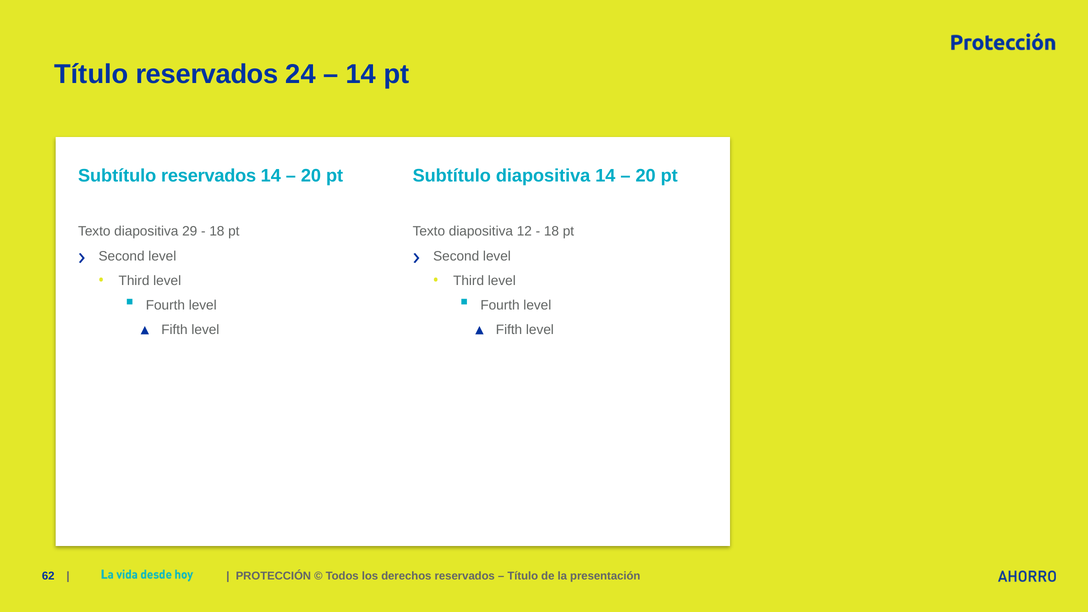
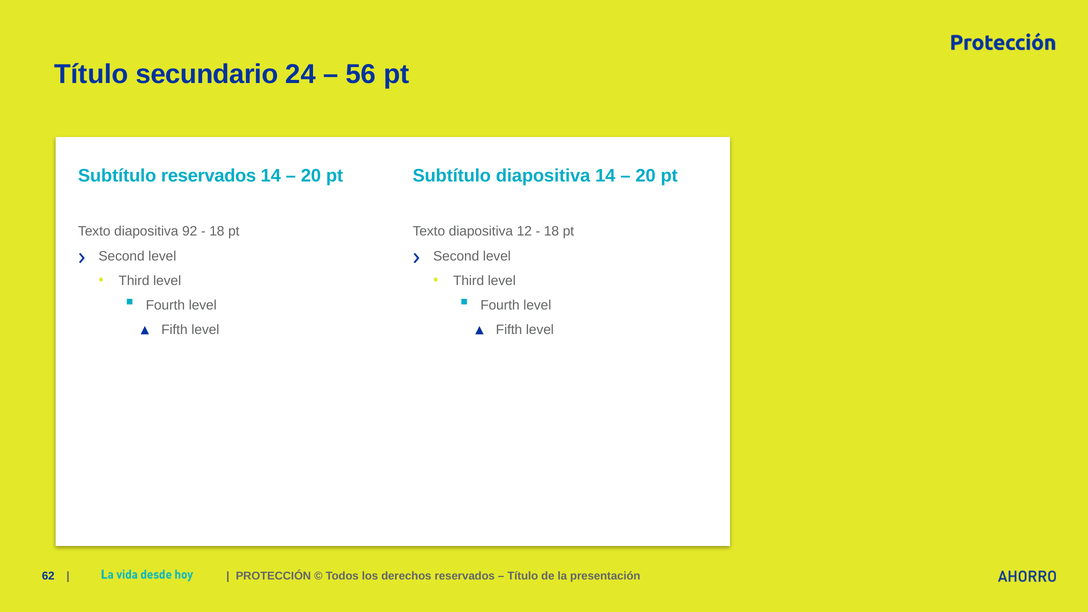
Título reservados: reservados -> secundario
14 at (361, 75): 14 -> 56
29: 29 -> 92
